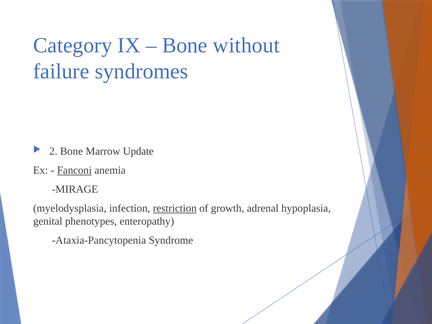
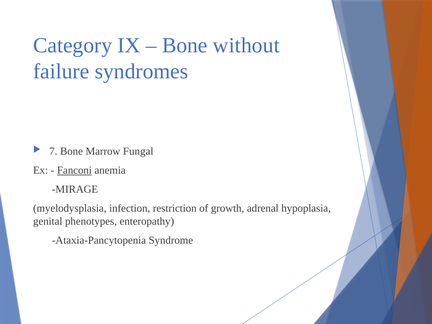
2: 2 -> 7
Update: Update -> Fungal
restriction underline: present -> none
